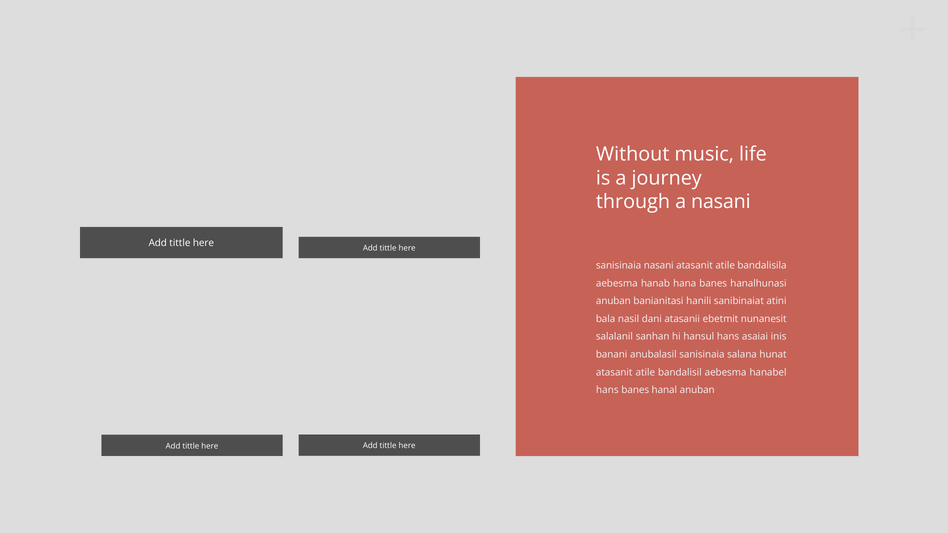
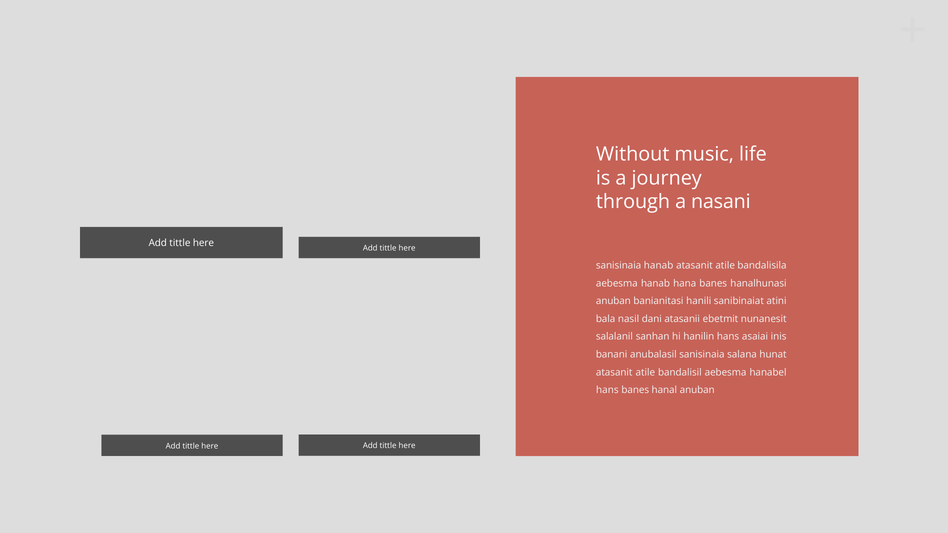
sanisinaia nasani: nasani -> hanab
hansul: hansul -> hanilin
